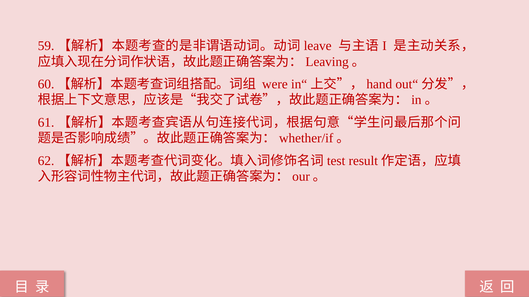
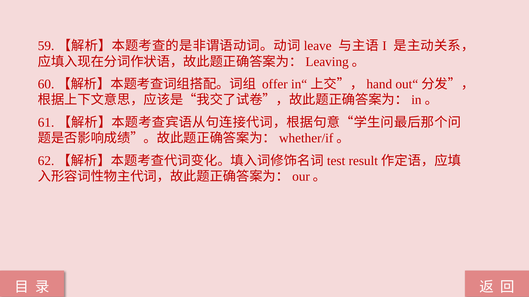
were: were -> offer
